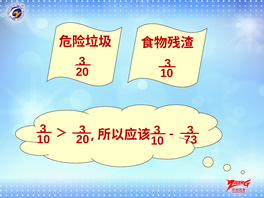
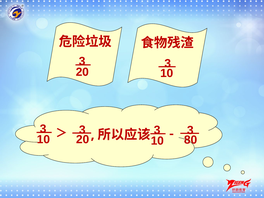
73: 73 -> 80
